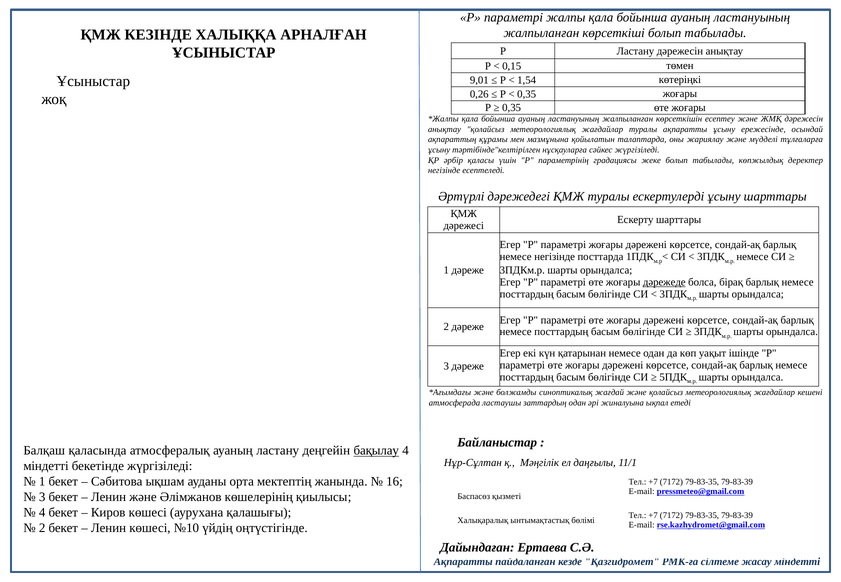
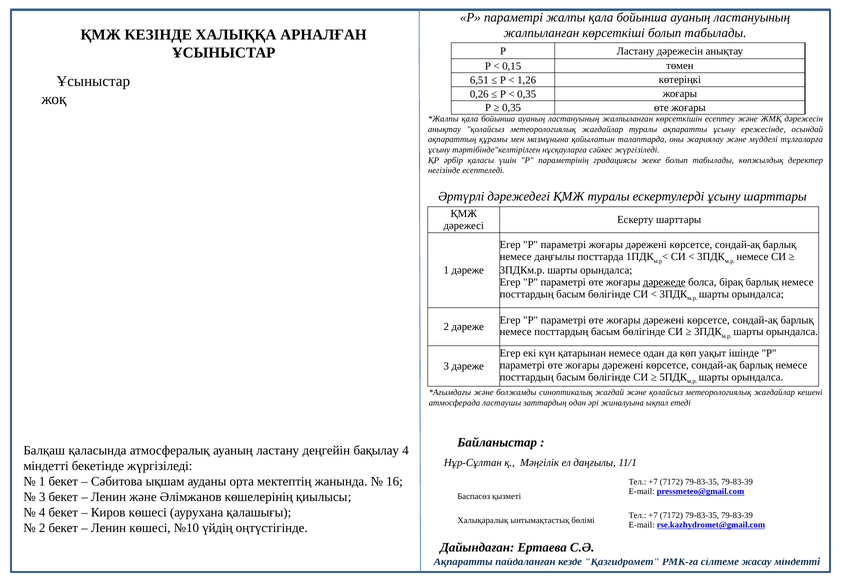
9,01: 9,01 -> 6,51
1,54: 1,54 -> 1,26
немесе негізінде: негізінде -> даңғылы
бақылау underline: present -> none
